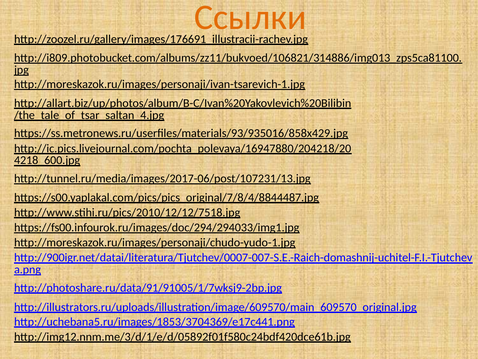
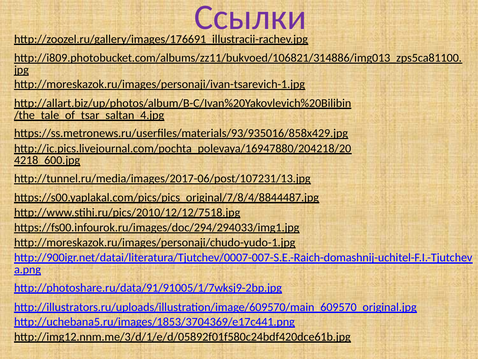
Ссылки colour: orange -> purple
